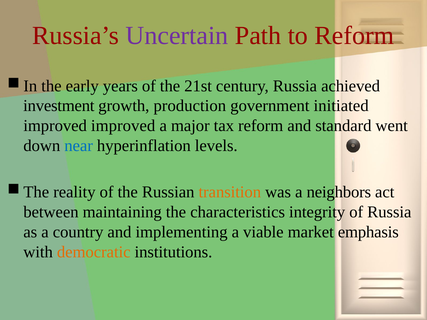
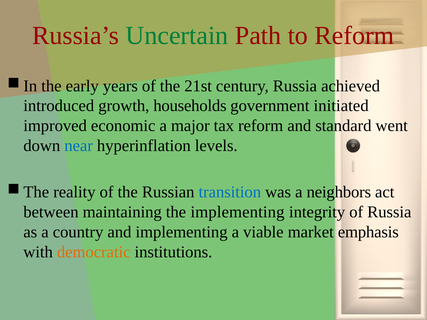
Uncertain colour: purple -> green
investment: investment -> introduced
production: production -> households
improved improved: improved -> economic
transition colour: orange -> blue
the characteristics: characteristics -> implementing
